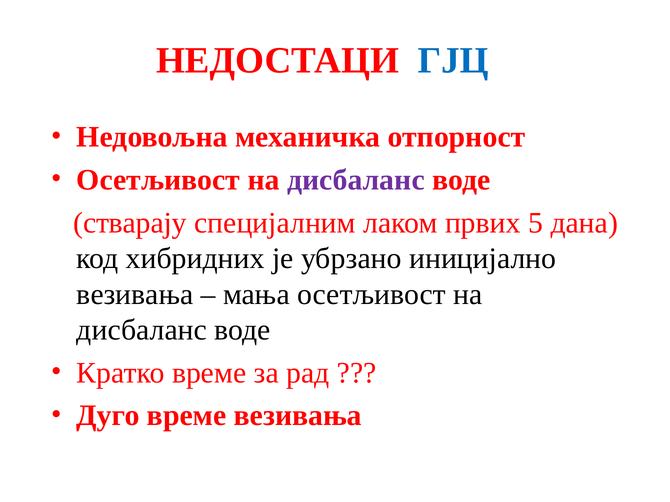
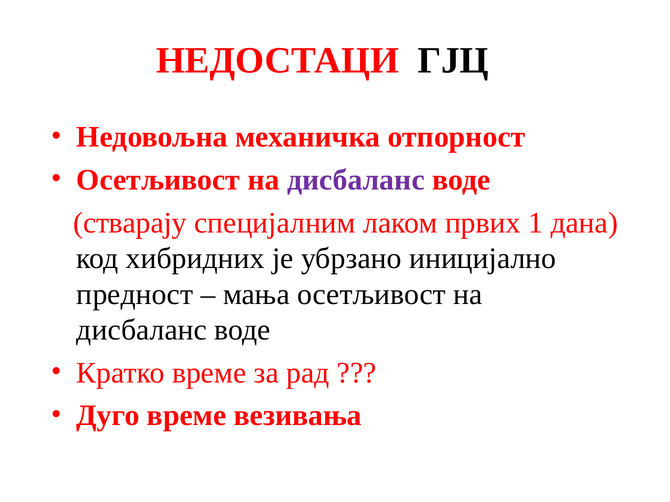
ГЈЦ colour: blue -> black
5: 5 -> 1
везивања at (135, 294): везивања -> предност
